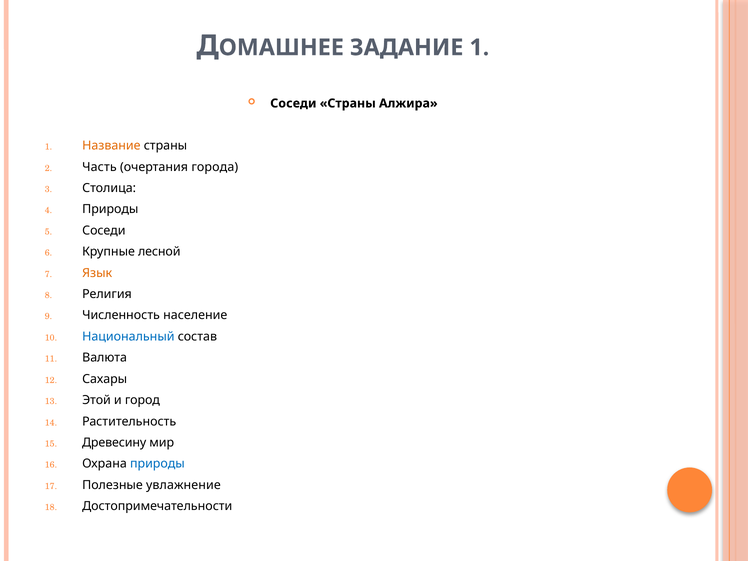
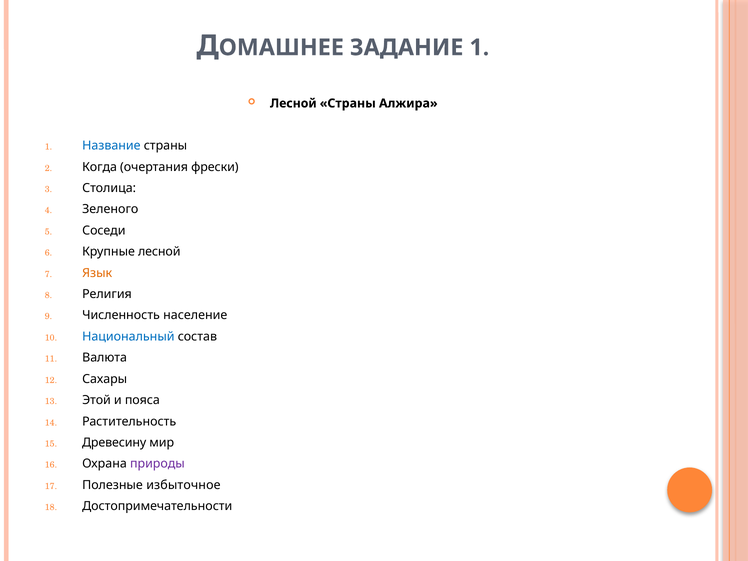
Соседи at (293, 103): Соседи -> Лесной
Название colour: orange -> blue
Часть: Часть -> Когда
города: города -> фрески
Природы at (110, 209): Природы -> Зеленого
город: город -> пояса
природы at (157, 464) colour: blue -> purple
увлажнение: увлажнение -> избыточное
